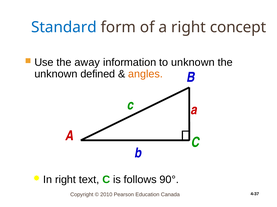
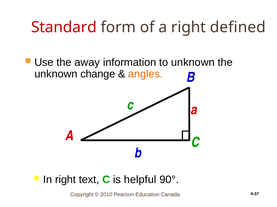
Standard colour: blue -> red
concept: concept -> defined
defined: defined -> change
follows: follows -> helpful
